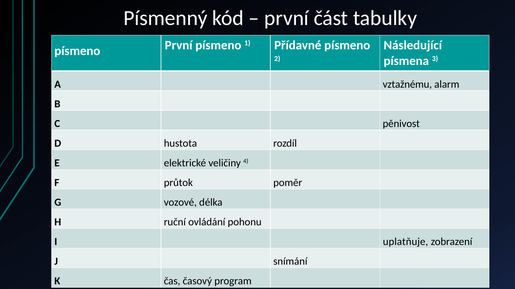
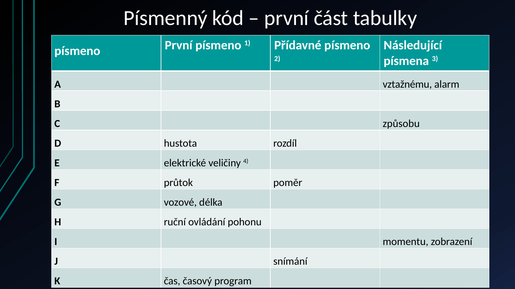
pěnivost: pěnivost -> způsobu
uplatňuje: uplatňuje -> momentu
